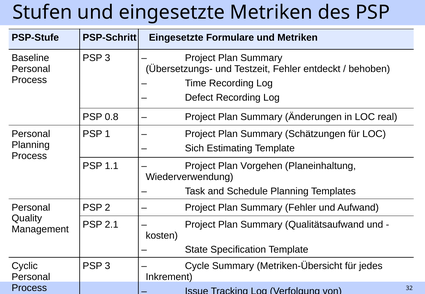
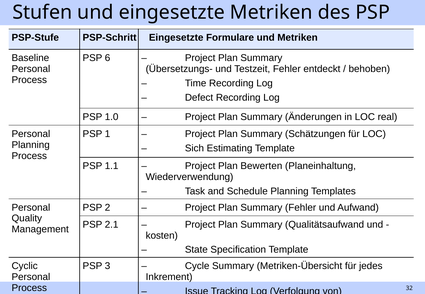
3 at (108, 58): 3 -> 6
0.8: 0.8 -> 1.0
Vorgehen: Vorgehen -> Bewerten
